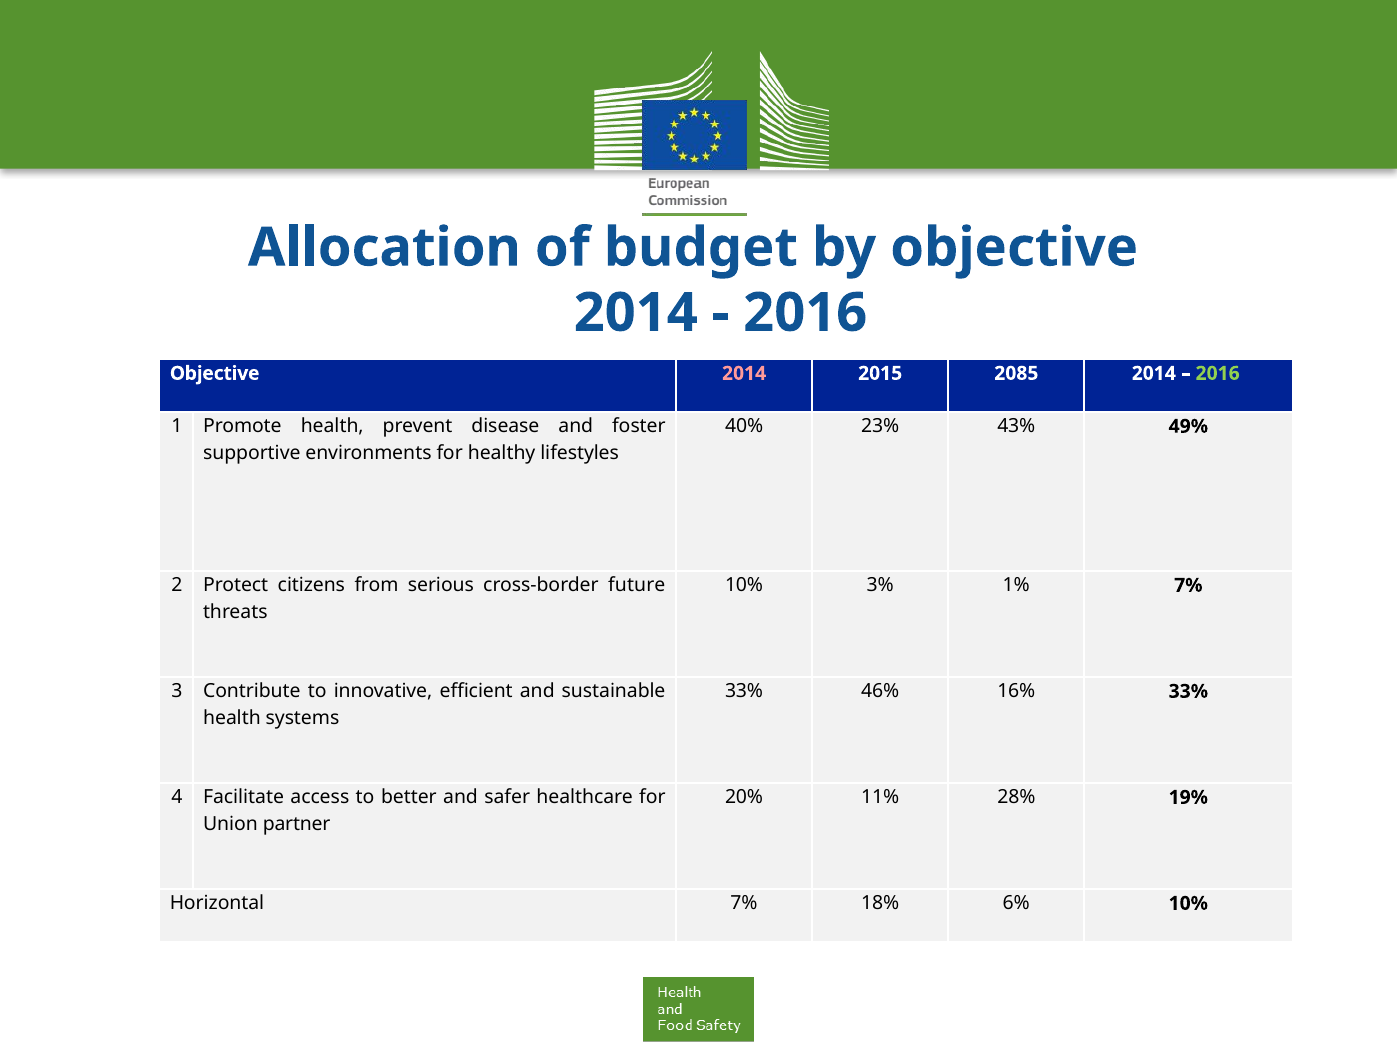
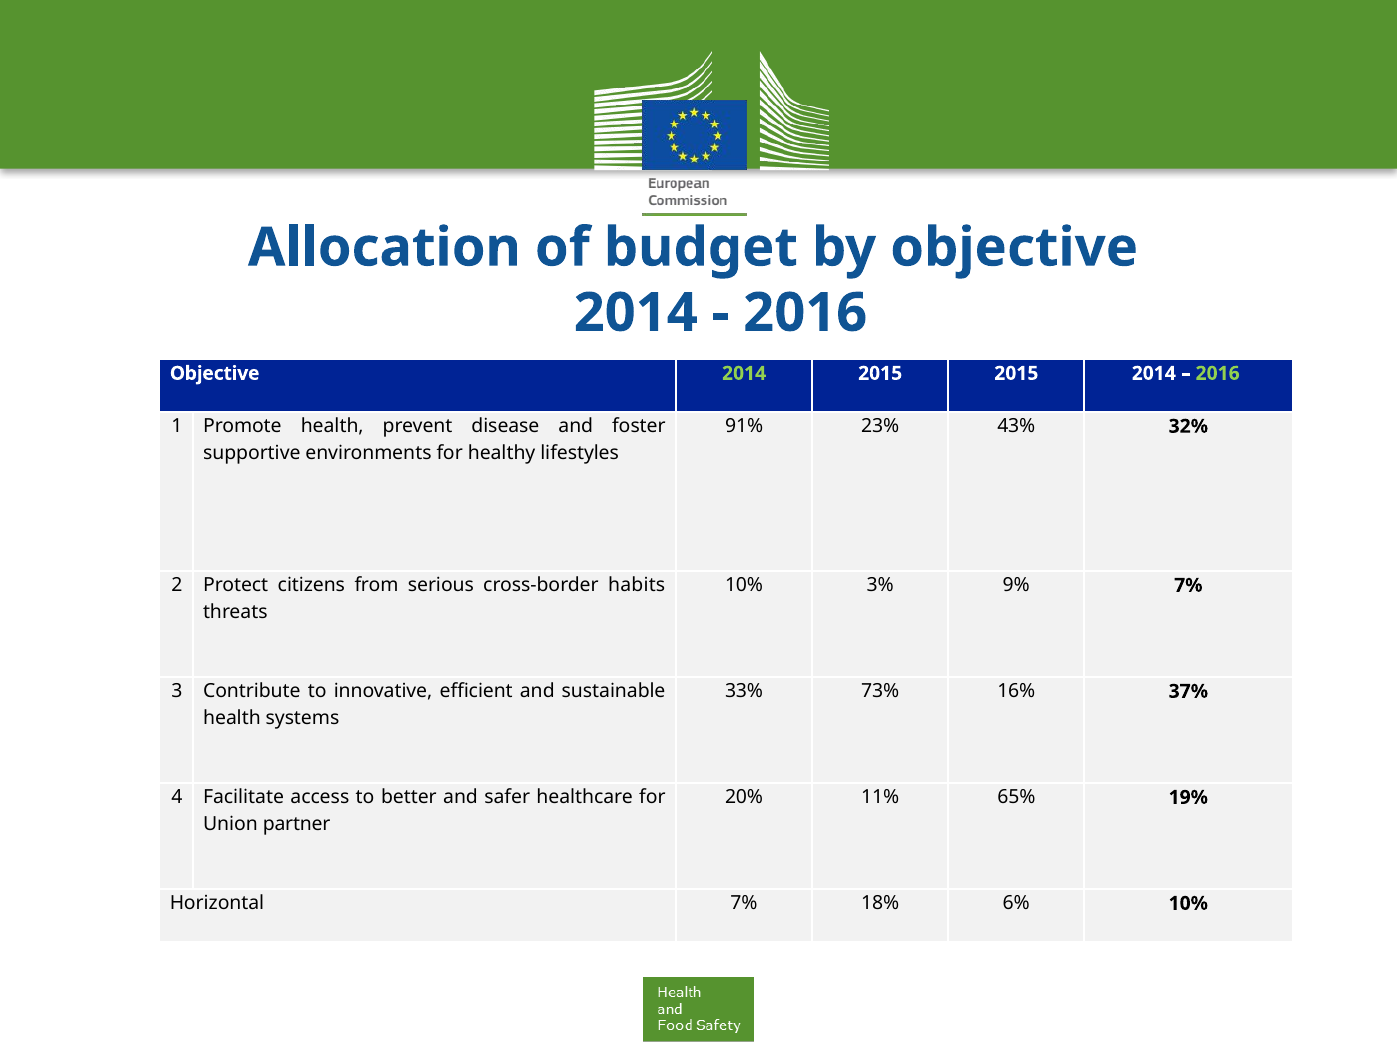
2014 at (744, 373) colour: pink -> light green
2015 2085: 2085 -> 2015
40%: 40% -> 91%
49%: 49% -> 32%
future: future -> habits
1%: 1% -> 9%
46%: 46% -> 73%
16% 33%: 33% -> 37%
28%: 28% -> 65%
